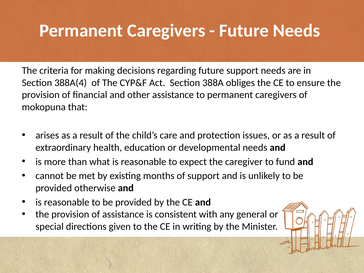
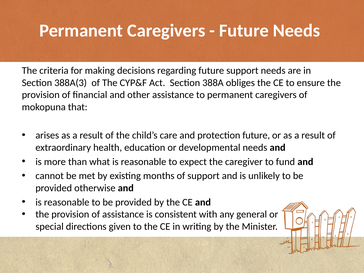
388A(4: 388A(4 -> 388A(3
protection issues: issues -> future
